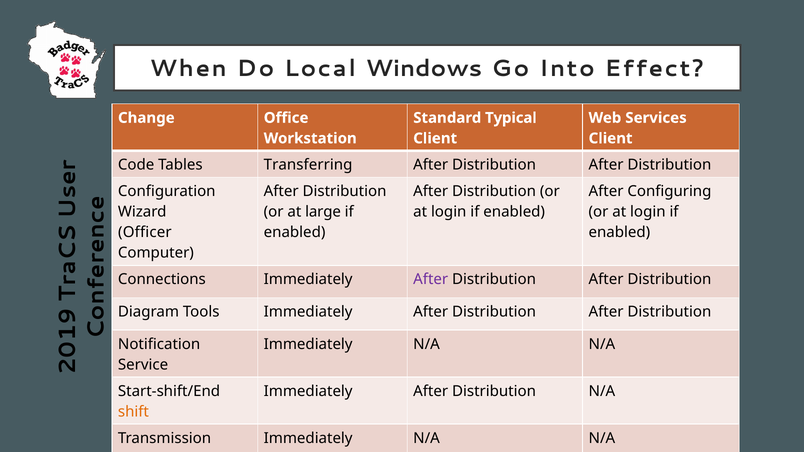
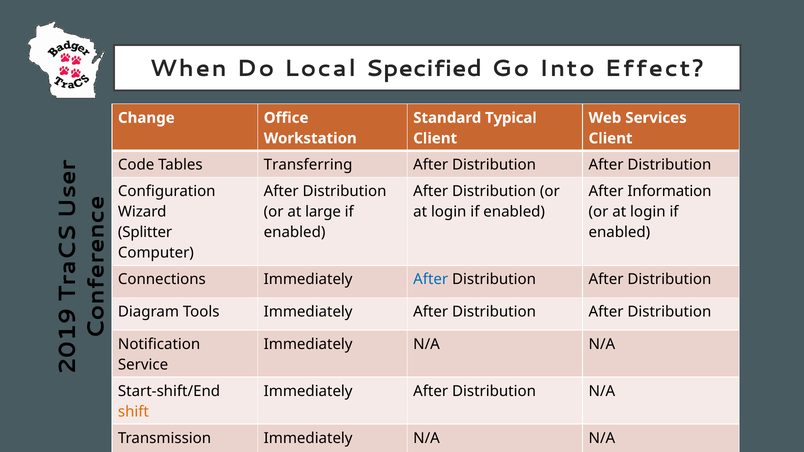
Windows: Windows -> Specified
Configuring: Configuring -> Information
Officer: Officer -> Splitter
After at (431, 280) colour: purple -> blue
